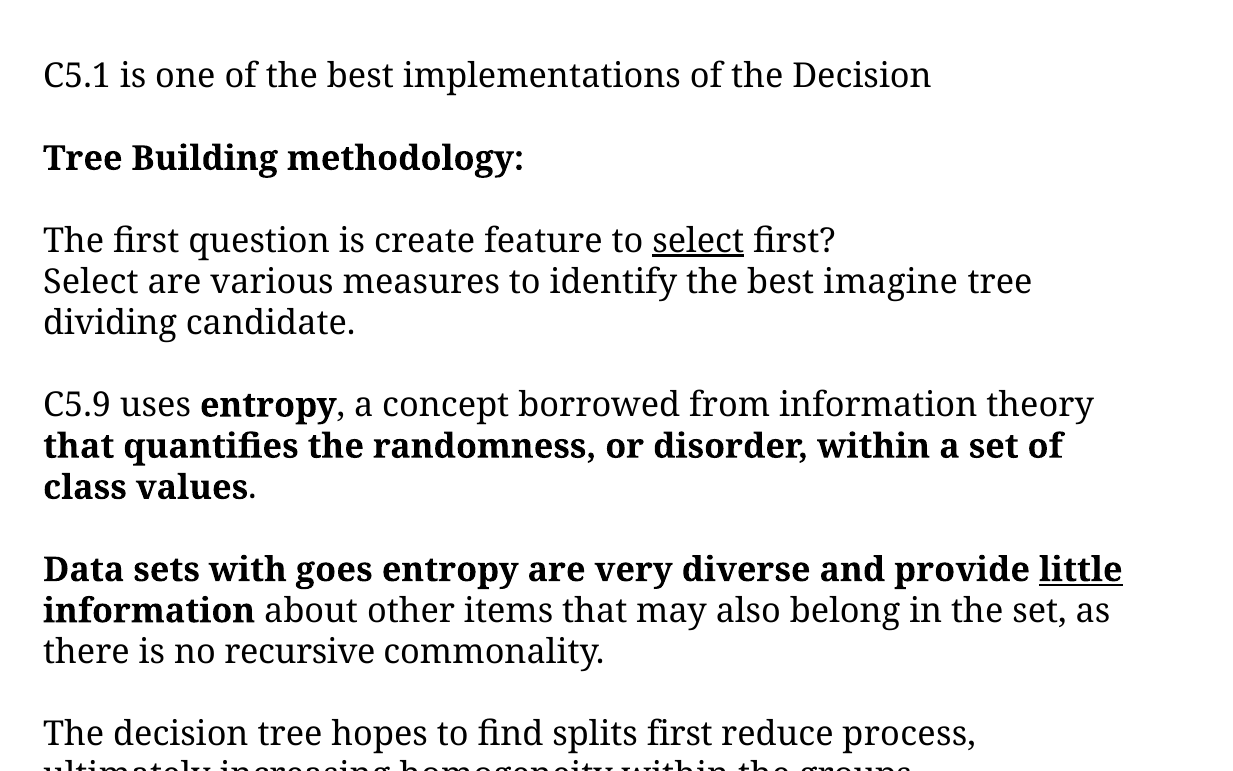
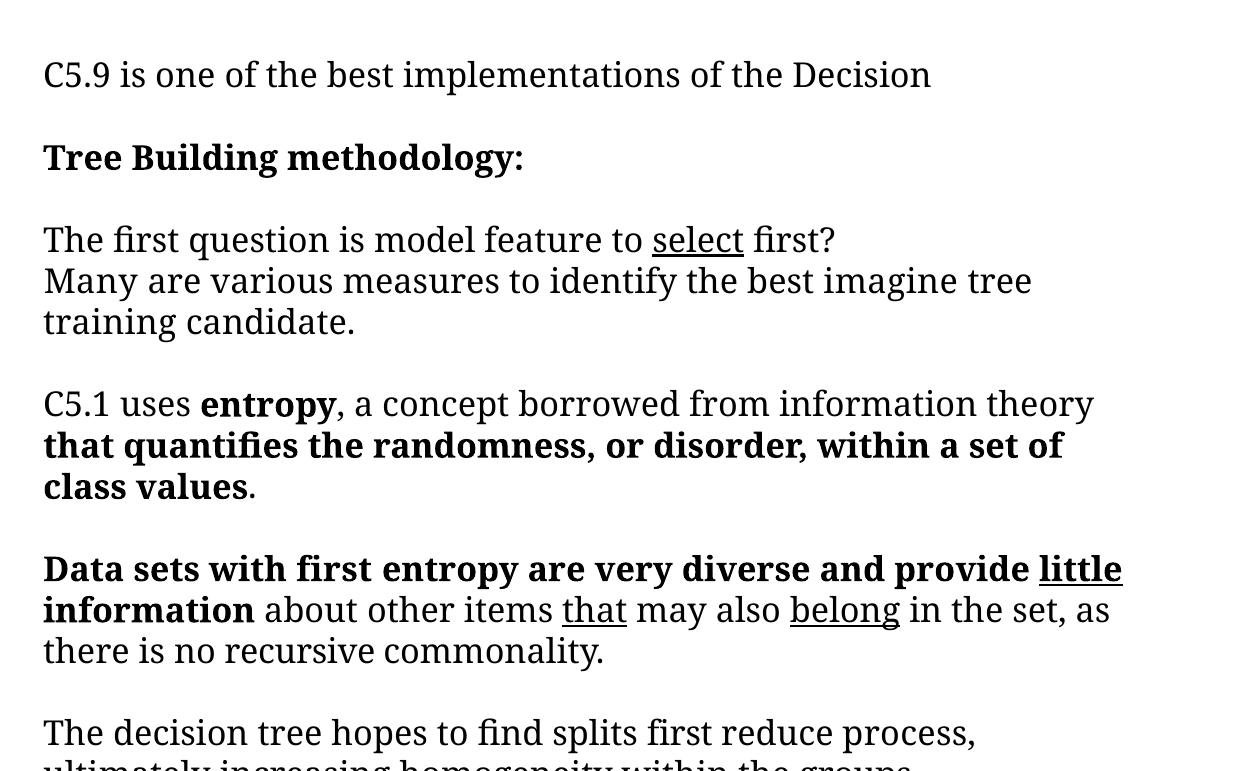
C5.1: C5.1 -> C5.9
create: create -> model
Select at (91, 282): Select -> Many
dividing: dividing -> training
C5.9: C5.9 -> C5.1
with goes: goes -> first
that at (595, 611) underline: none -> present
belong underline: none -> present
